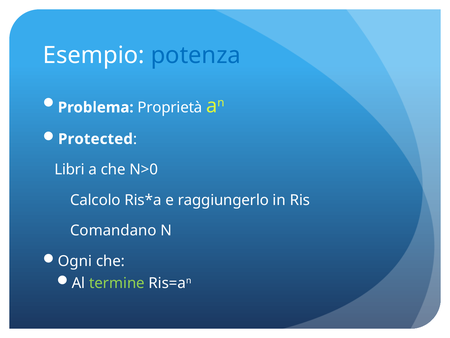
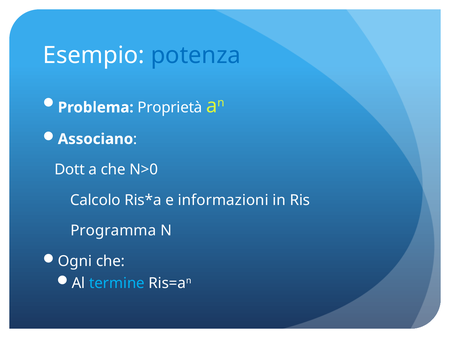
Protected: Protected -> Associano
Libri: Libri -> Dott
raggiungerlo: raggiungerlo -> informazioni
Comandano: Comandano -> Programma
termine colour: light green -> light blue
